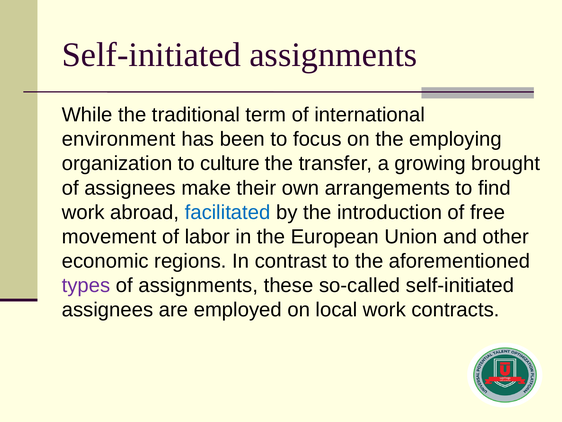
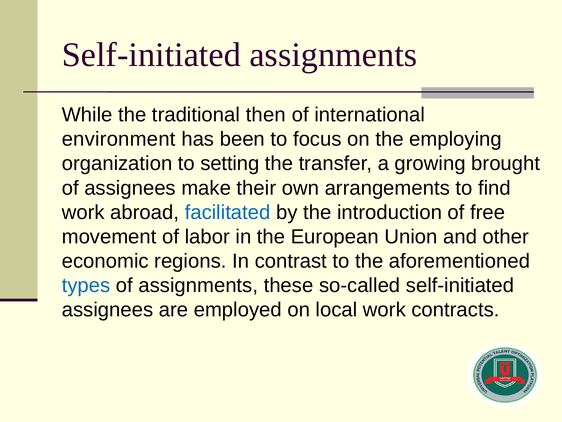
term: term -> then
culture: culture -> setting
types colour: purple -> blue
